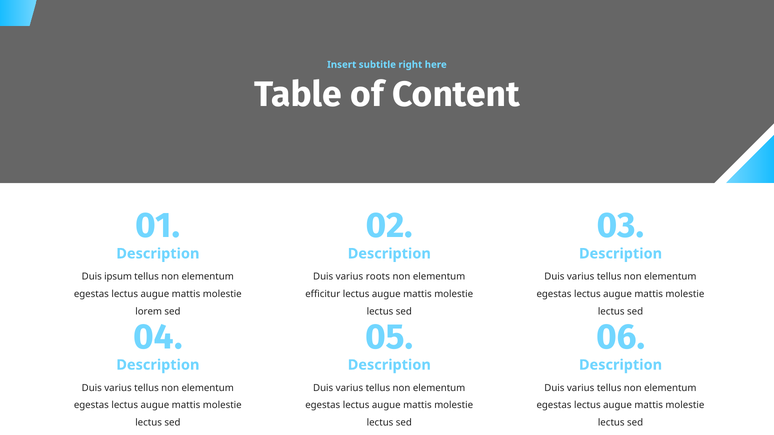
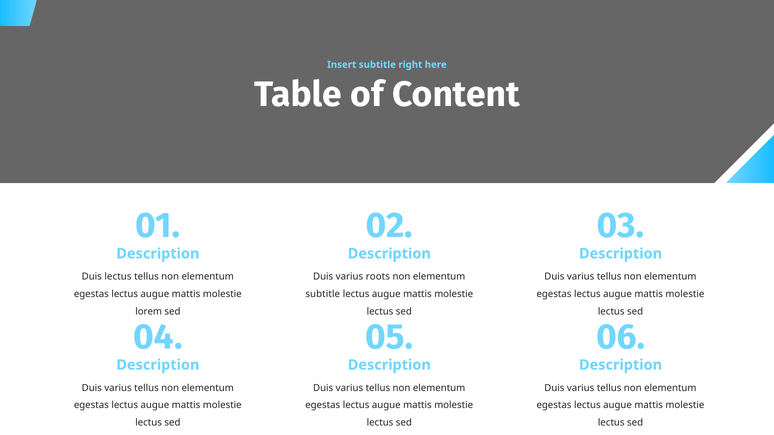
Duis ipsum: ipsum -> lectus
efficitur at (323, 294): efficitur -> subtitle
